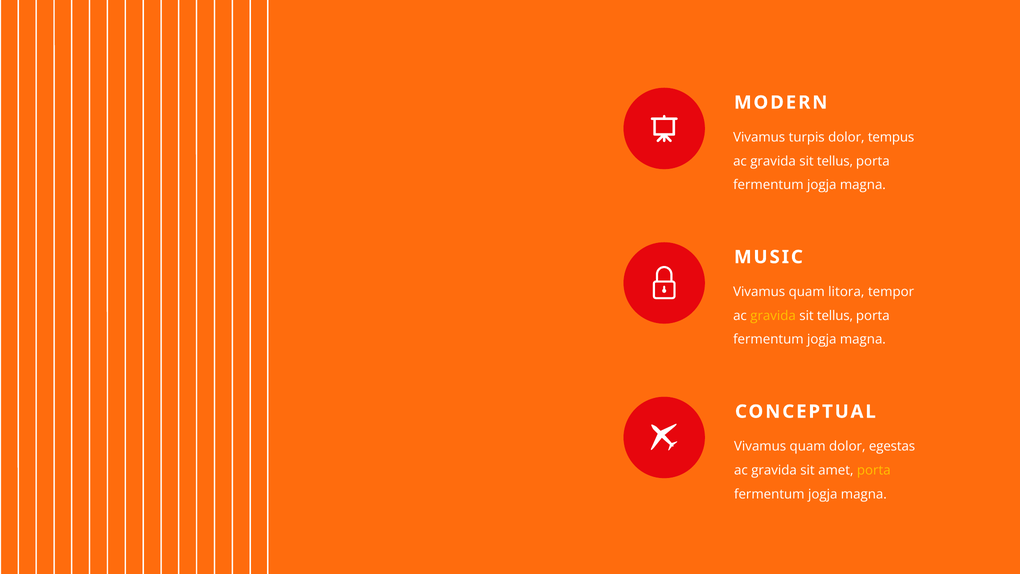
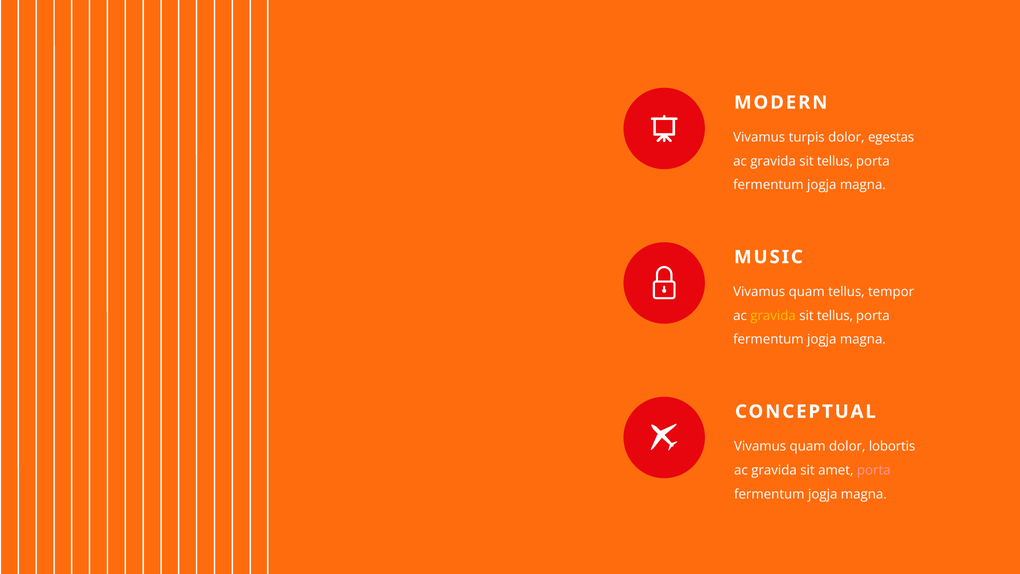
tempus: tempus -> egestas
quam litora: litora -> tellus
egestas: egestas -> lobortis
porta at (874, 470) colour: yellow -> pink
